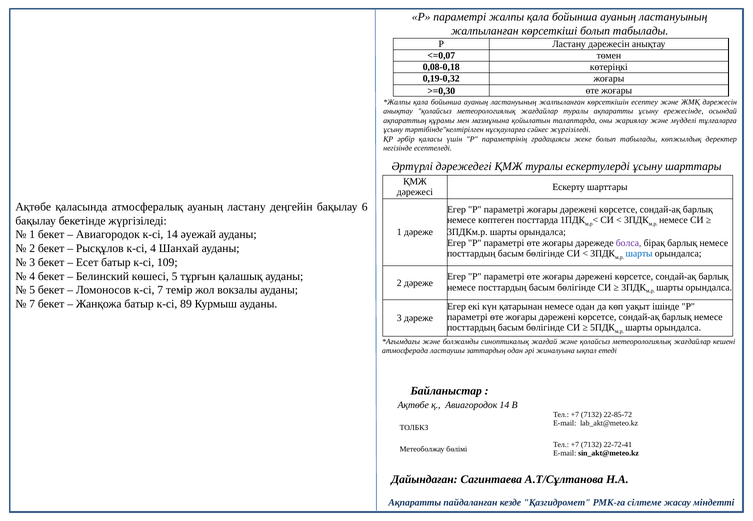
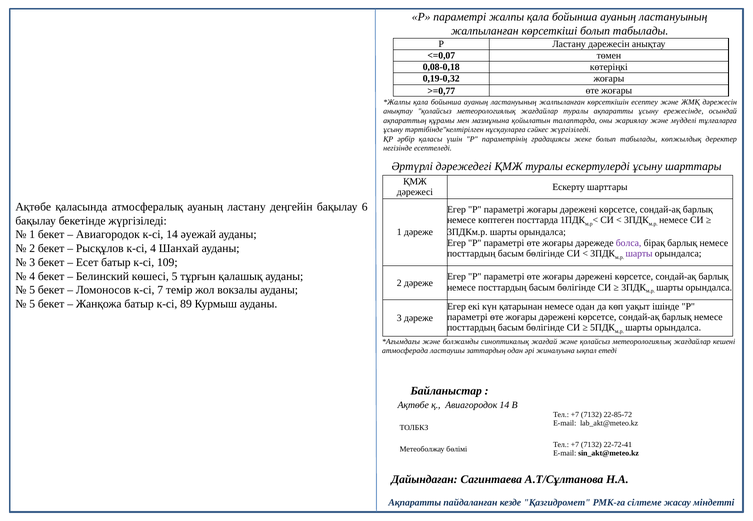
>=0,30: >=0,30 -> >=0,77
шарты at (639, 254) colour: blue -> purple
7 at (32, 304): 7 -> 5
